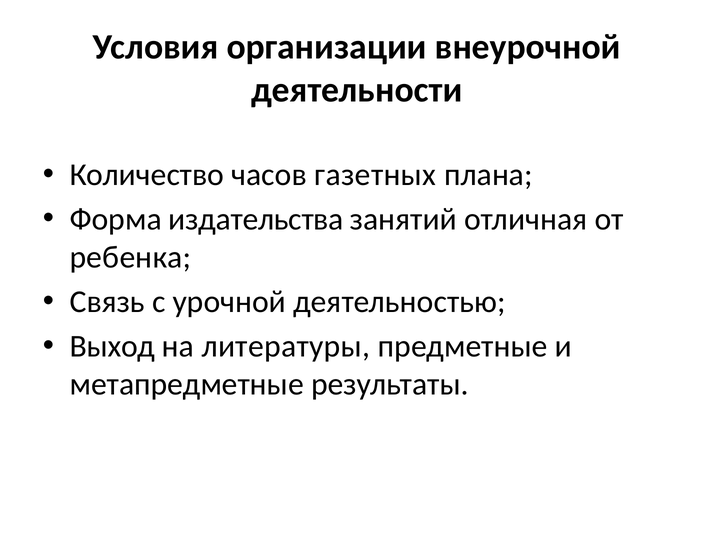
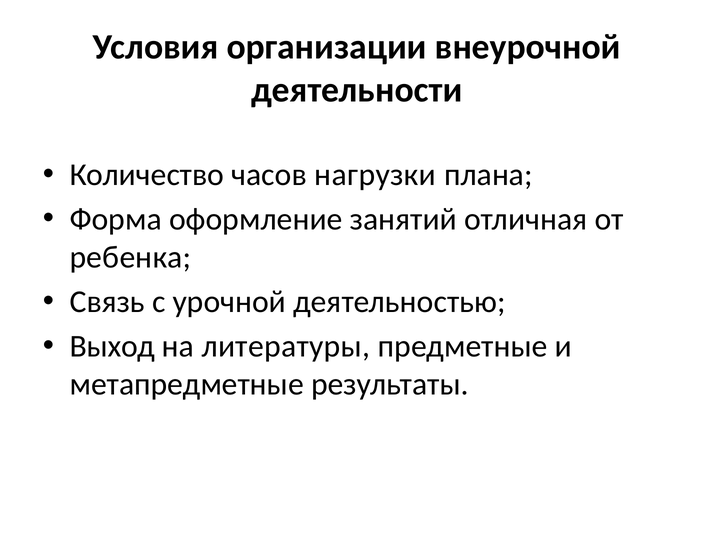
газетных: газетных -> нагрузки
издательства: издательства -> оформление
